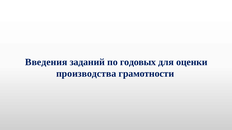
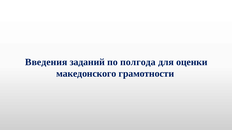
годовых: годовых -> полгода
производства: производства -> македонского
